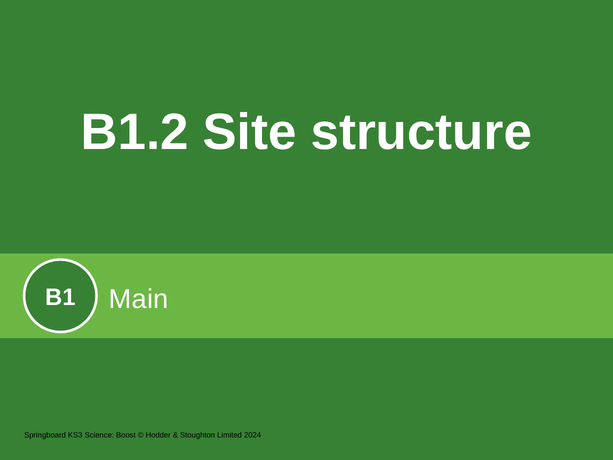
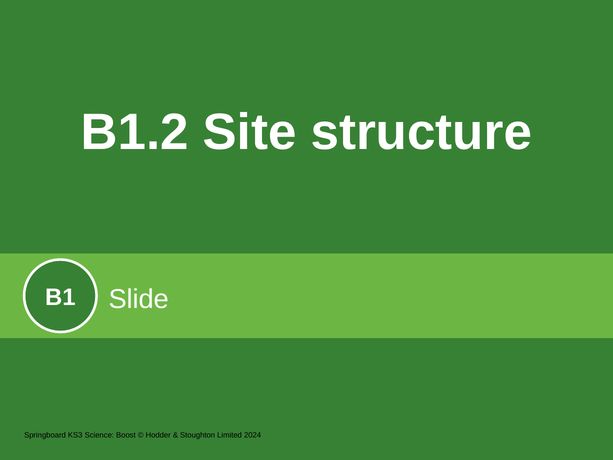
Main: Main -> Slide
